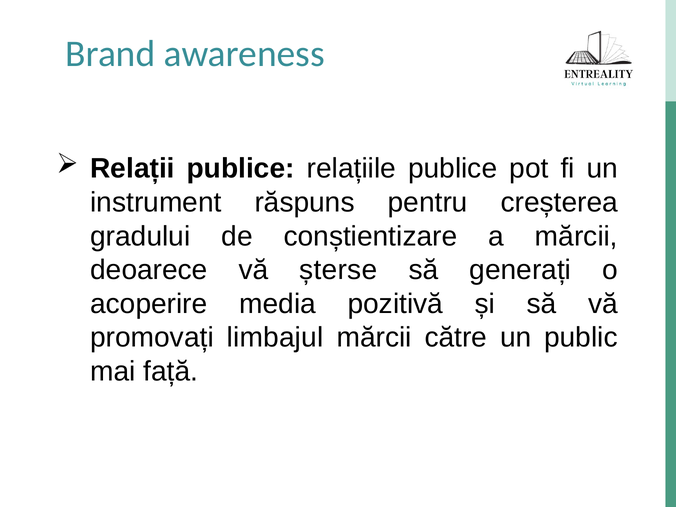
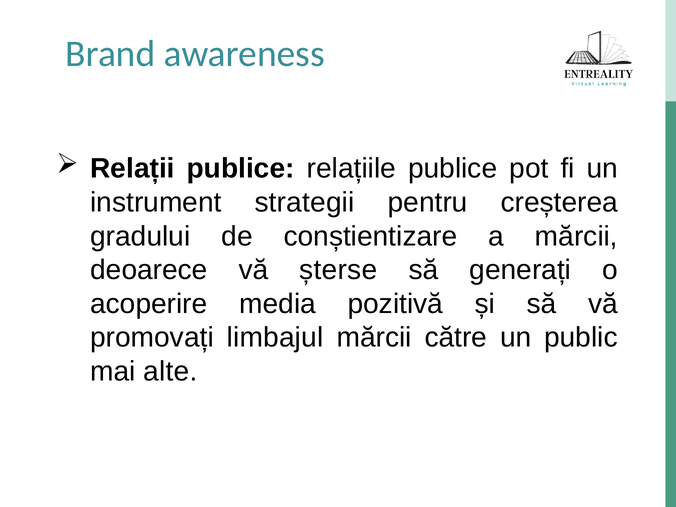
răspuns: răspuns -> strategii
față: față -> alte
